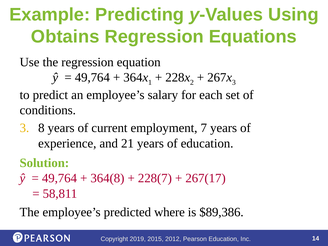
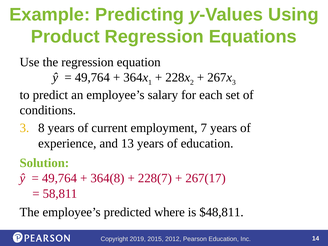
Obtains: Obtains -> Product
21: 21 -> 13
$89,386: $89,386 -> $48,811
